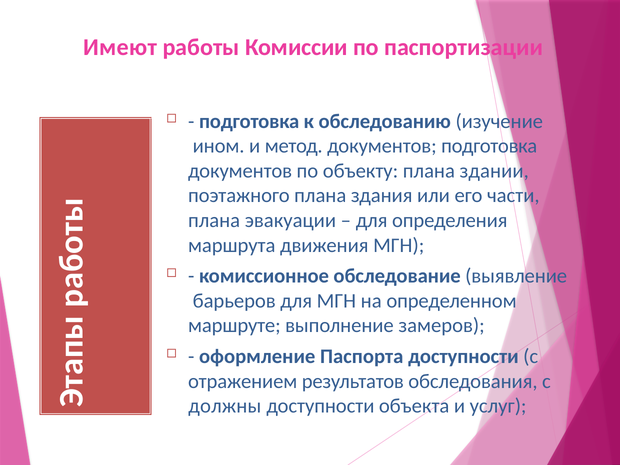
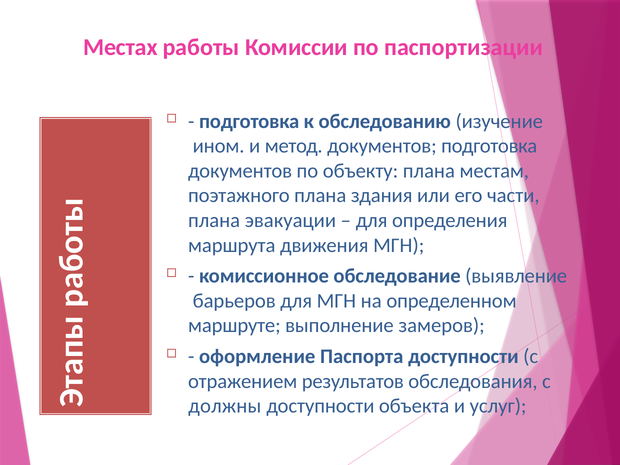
Имеют: Имеют -> Местах
здании: здании -> местам
